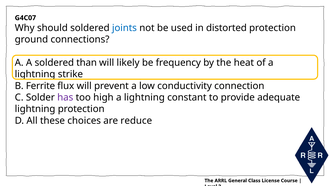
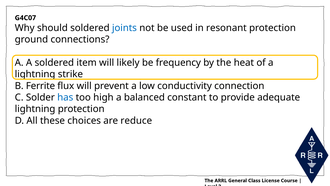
distorted: distorted -> resonant
than: than -> item
has colour: purple -> blue
high a lightning: lightning -> balanced
